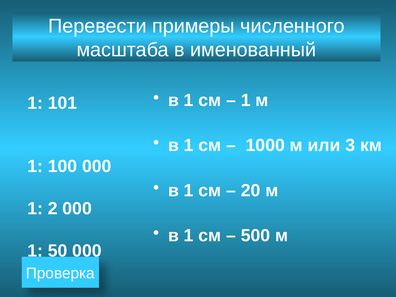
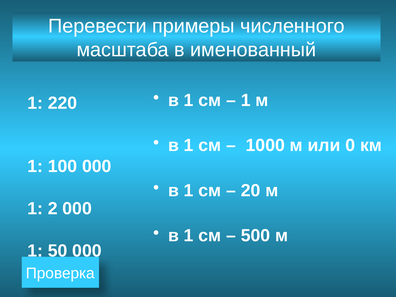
101: 101 -> 220
3: 3 -> 0
